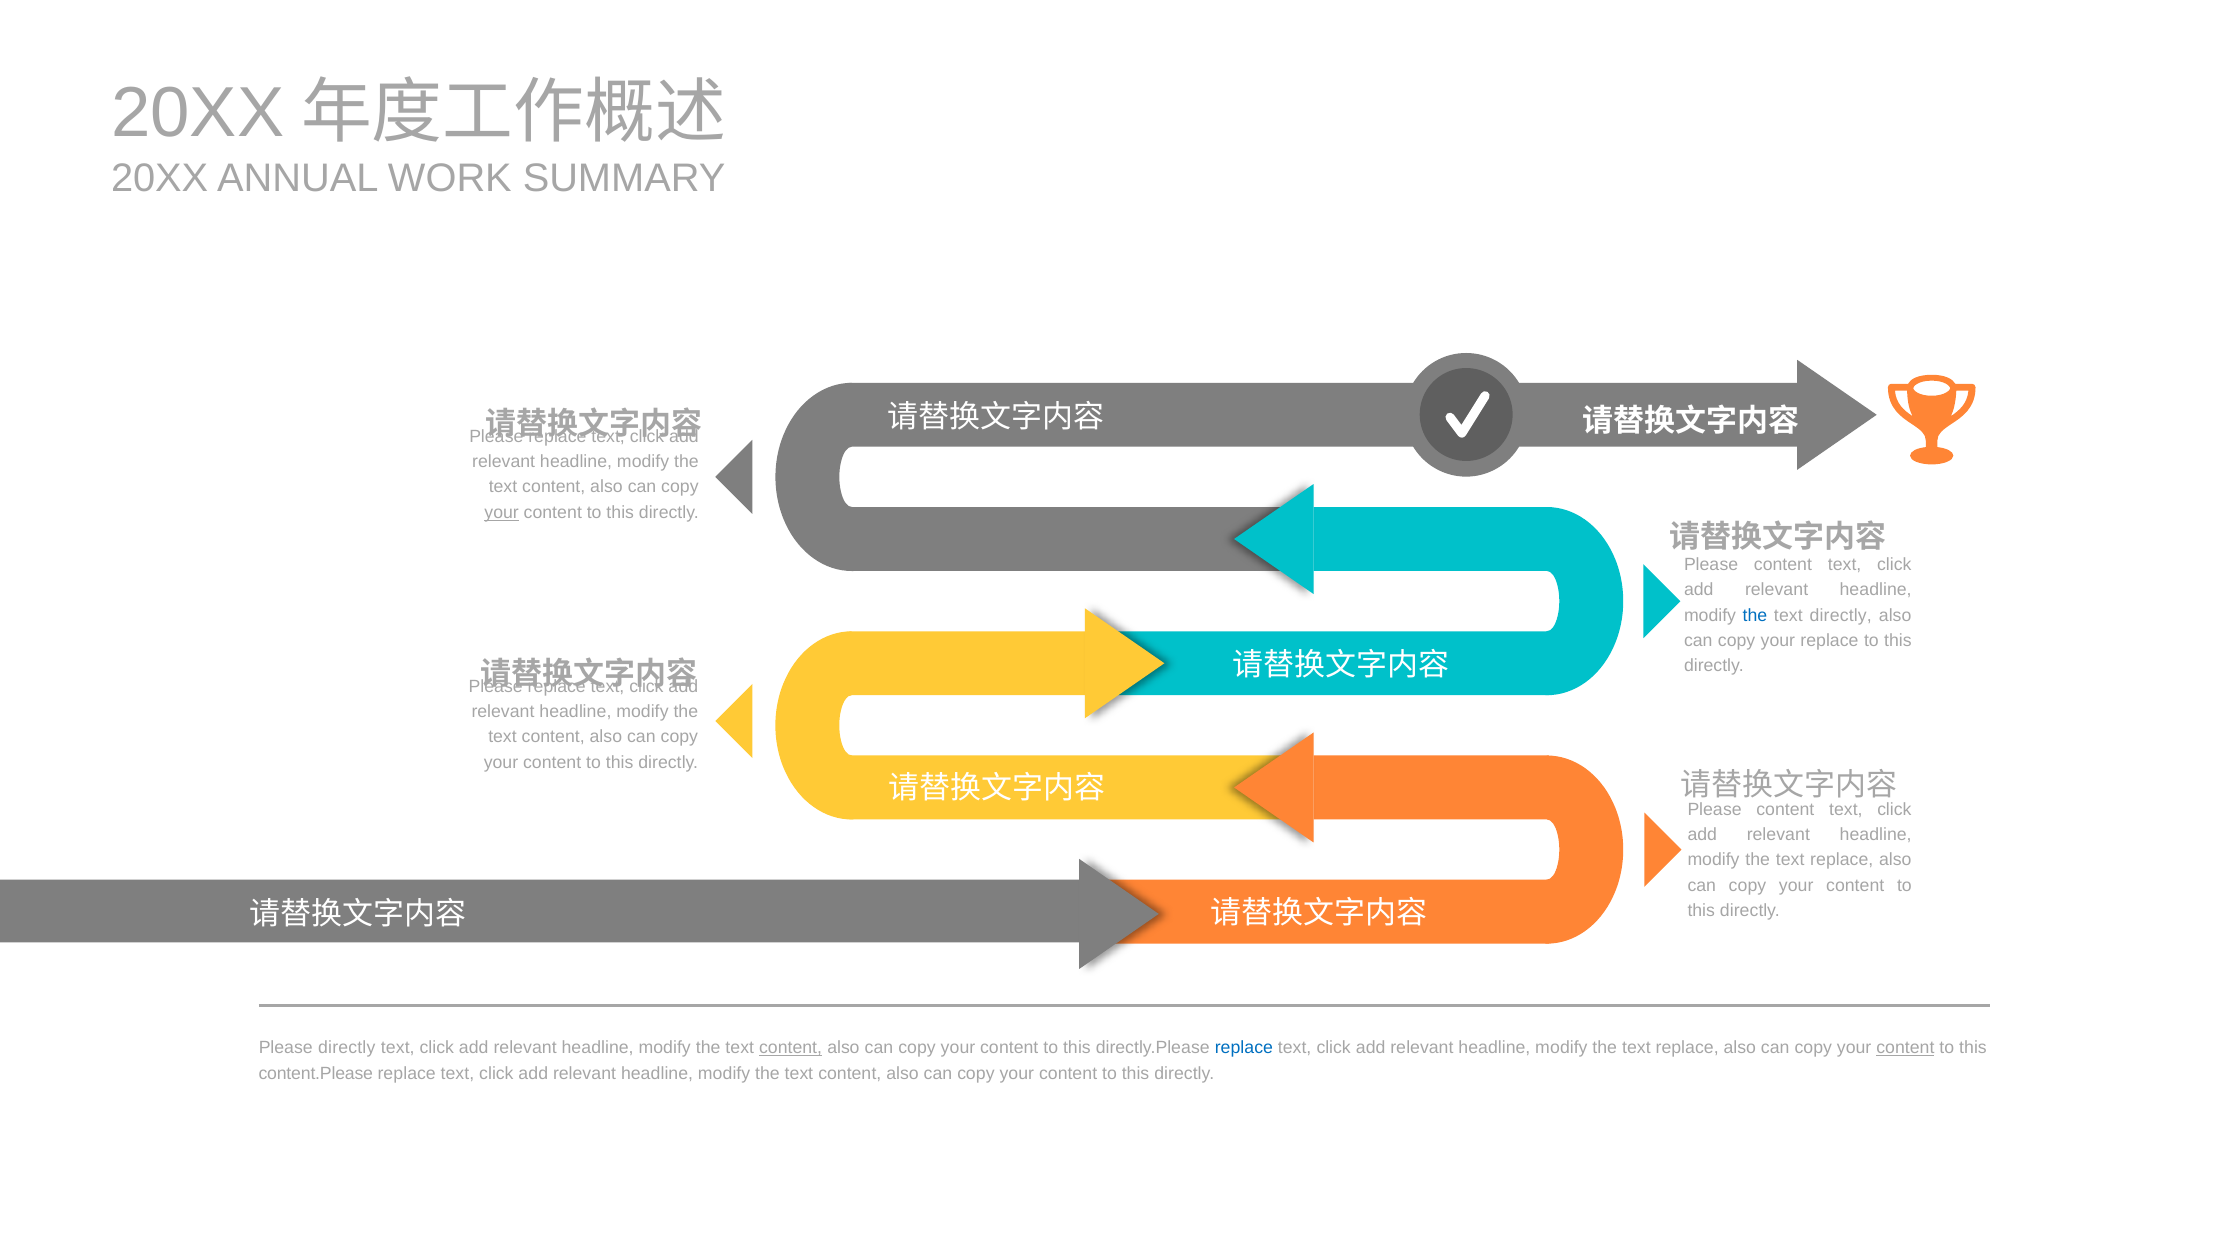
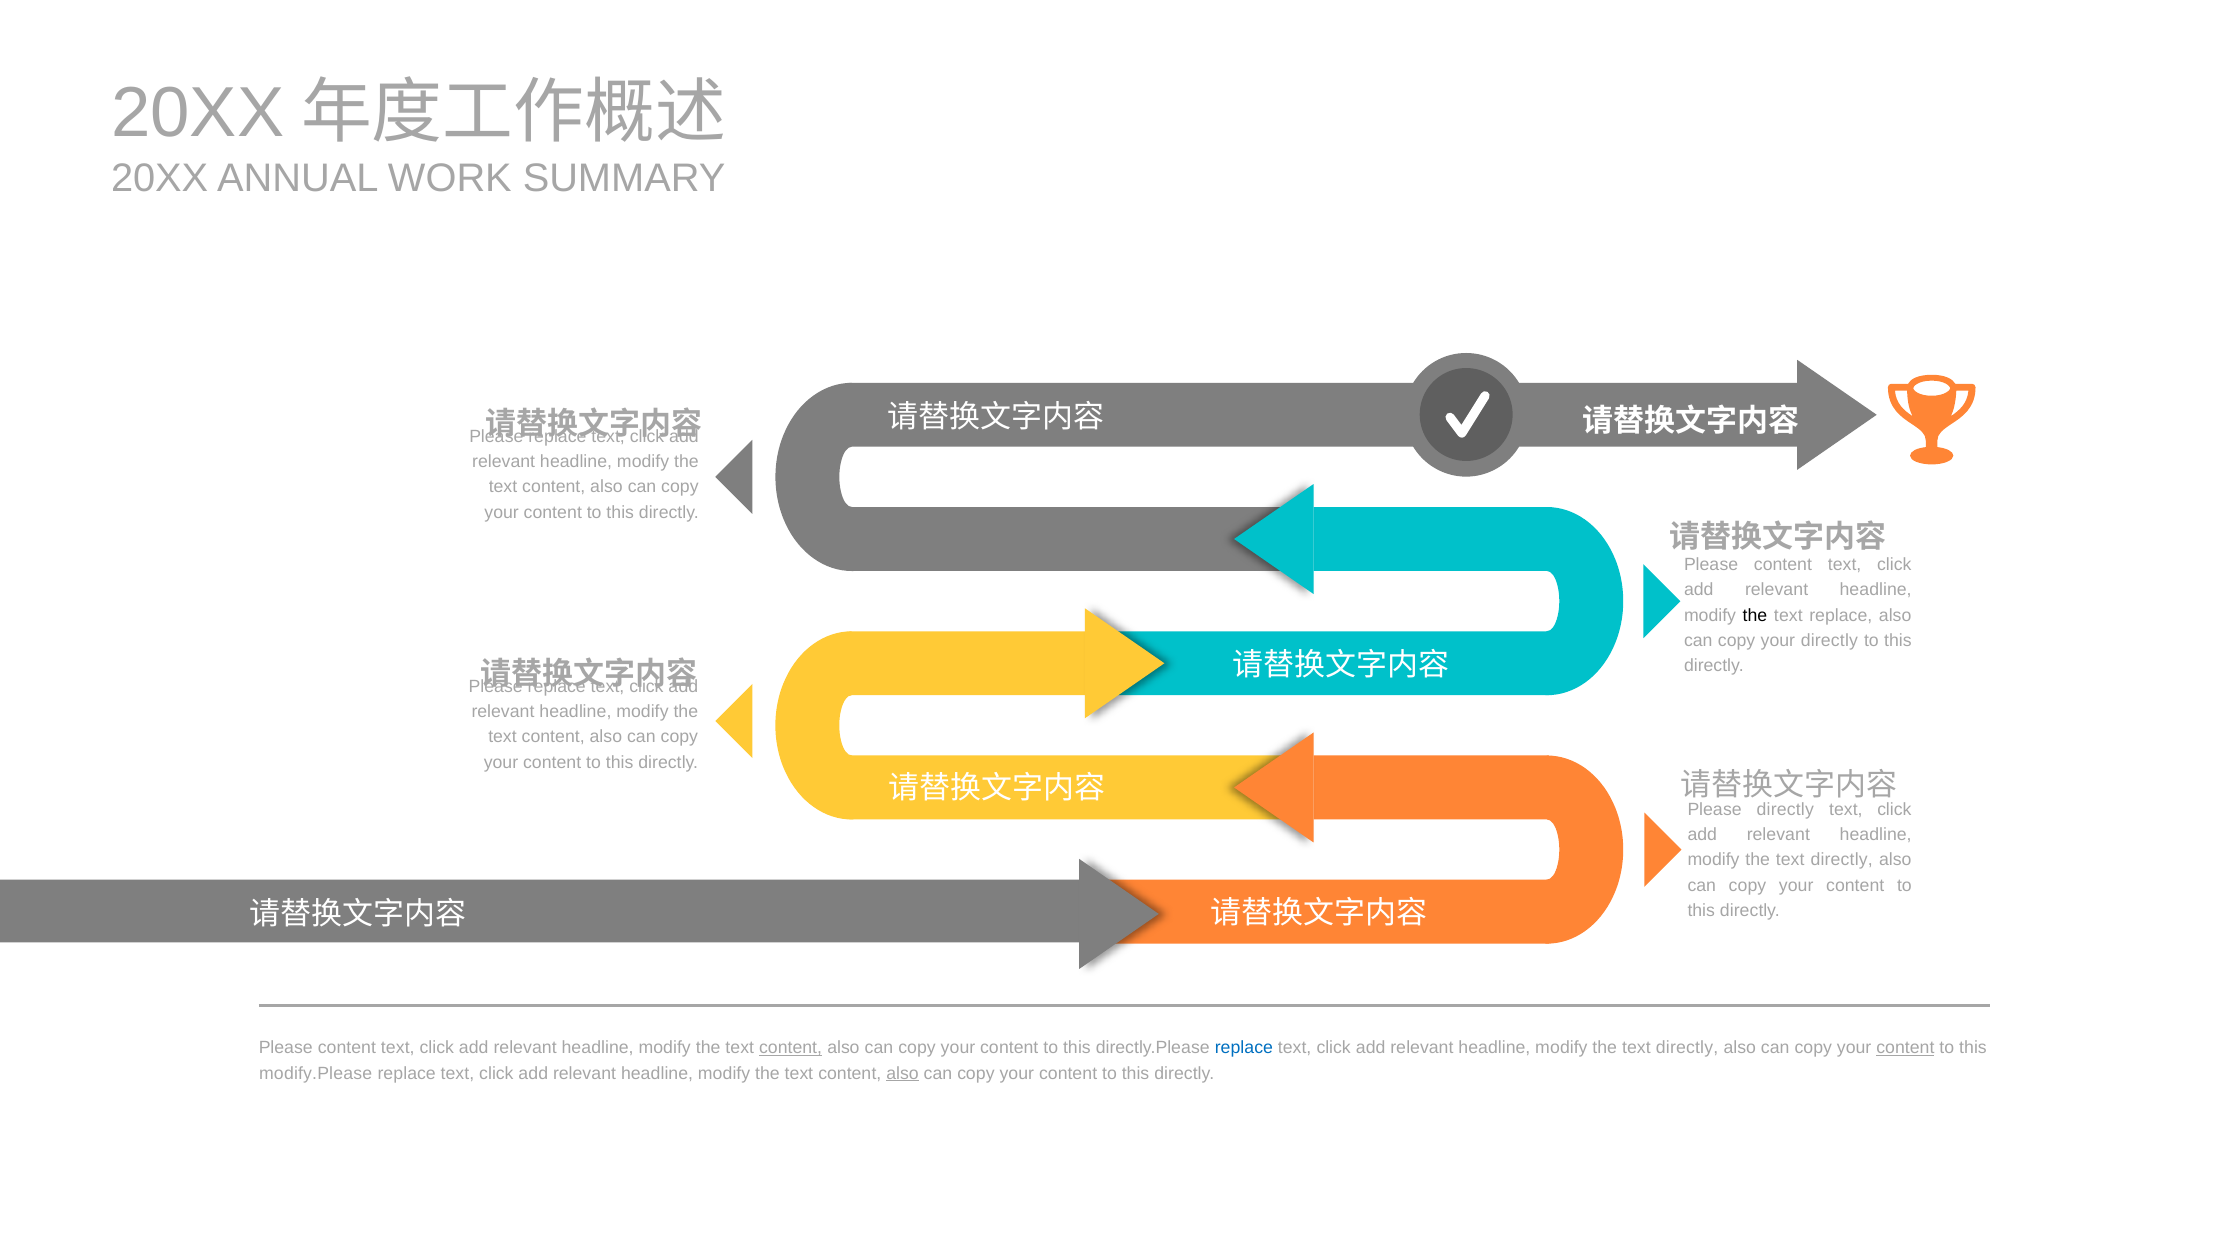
your at (502, 512) underline: present -> none
the at (1755, 615) colour: blue -> black
text directly: directly -> replace
your replace: replace -> directly
content at (1785, 809): content -> directly
replace at (1842, 860): replace -> directly
directly at (347, 1048): directly -> content
replace at (1687, 1048): replace -> directly
content.Please: content.Please -> modify.Please
also at (902, 1073) underline: none -> present
